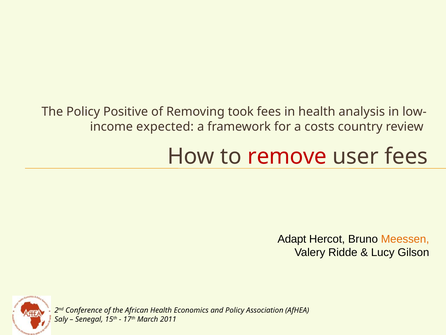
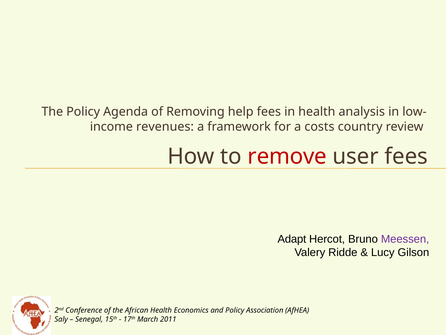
Positive: Positive -> Agenda
took: took -> help
expected: expected -> revenues
Meessen colour: orange -> purple
